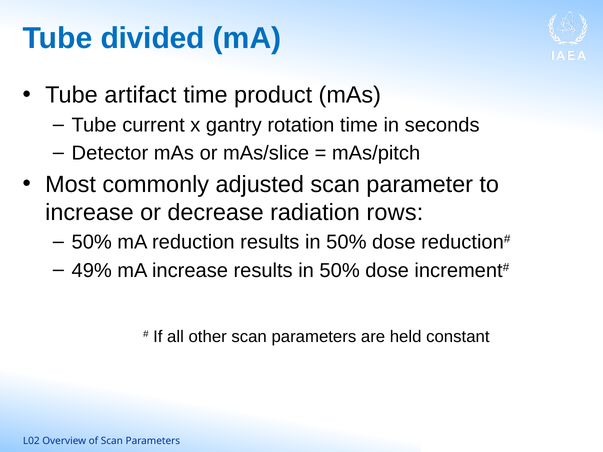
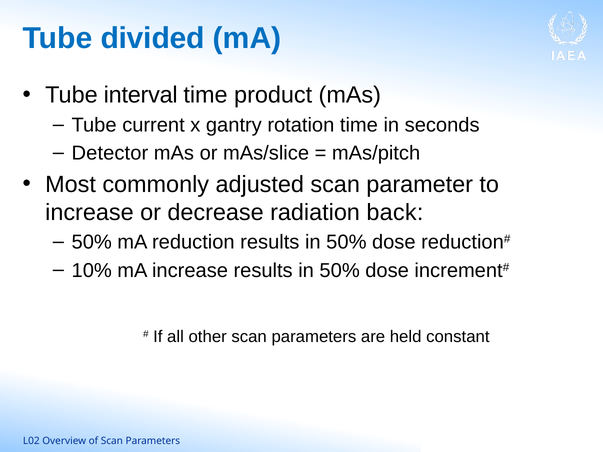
artifact: artifact -> interval
rows: rows -> back
49%: 49% -> 10%
